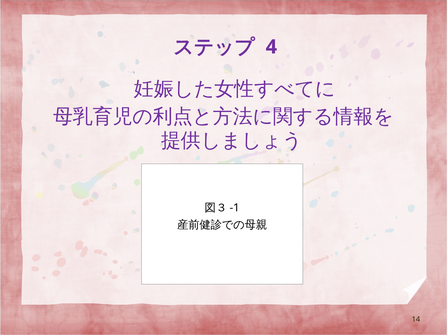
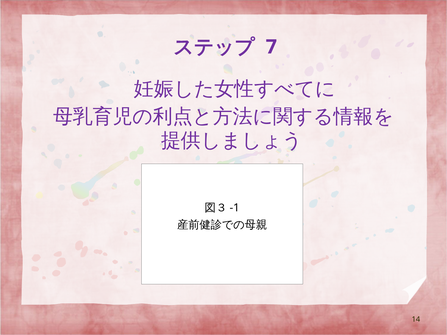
4: 4 -> 7
